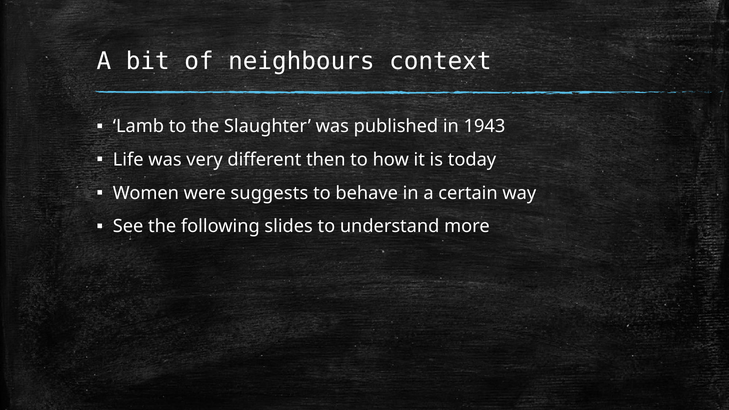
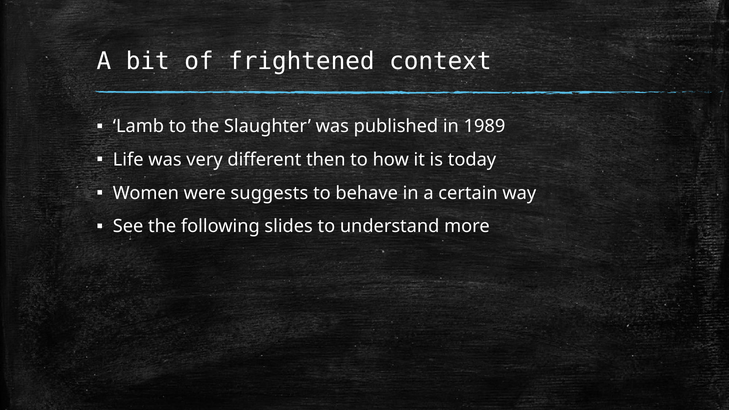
neighbours: neighbours -> frightened
1943: 1943 -> 1989
